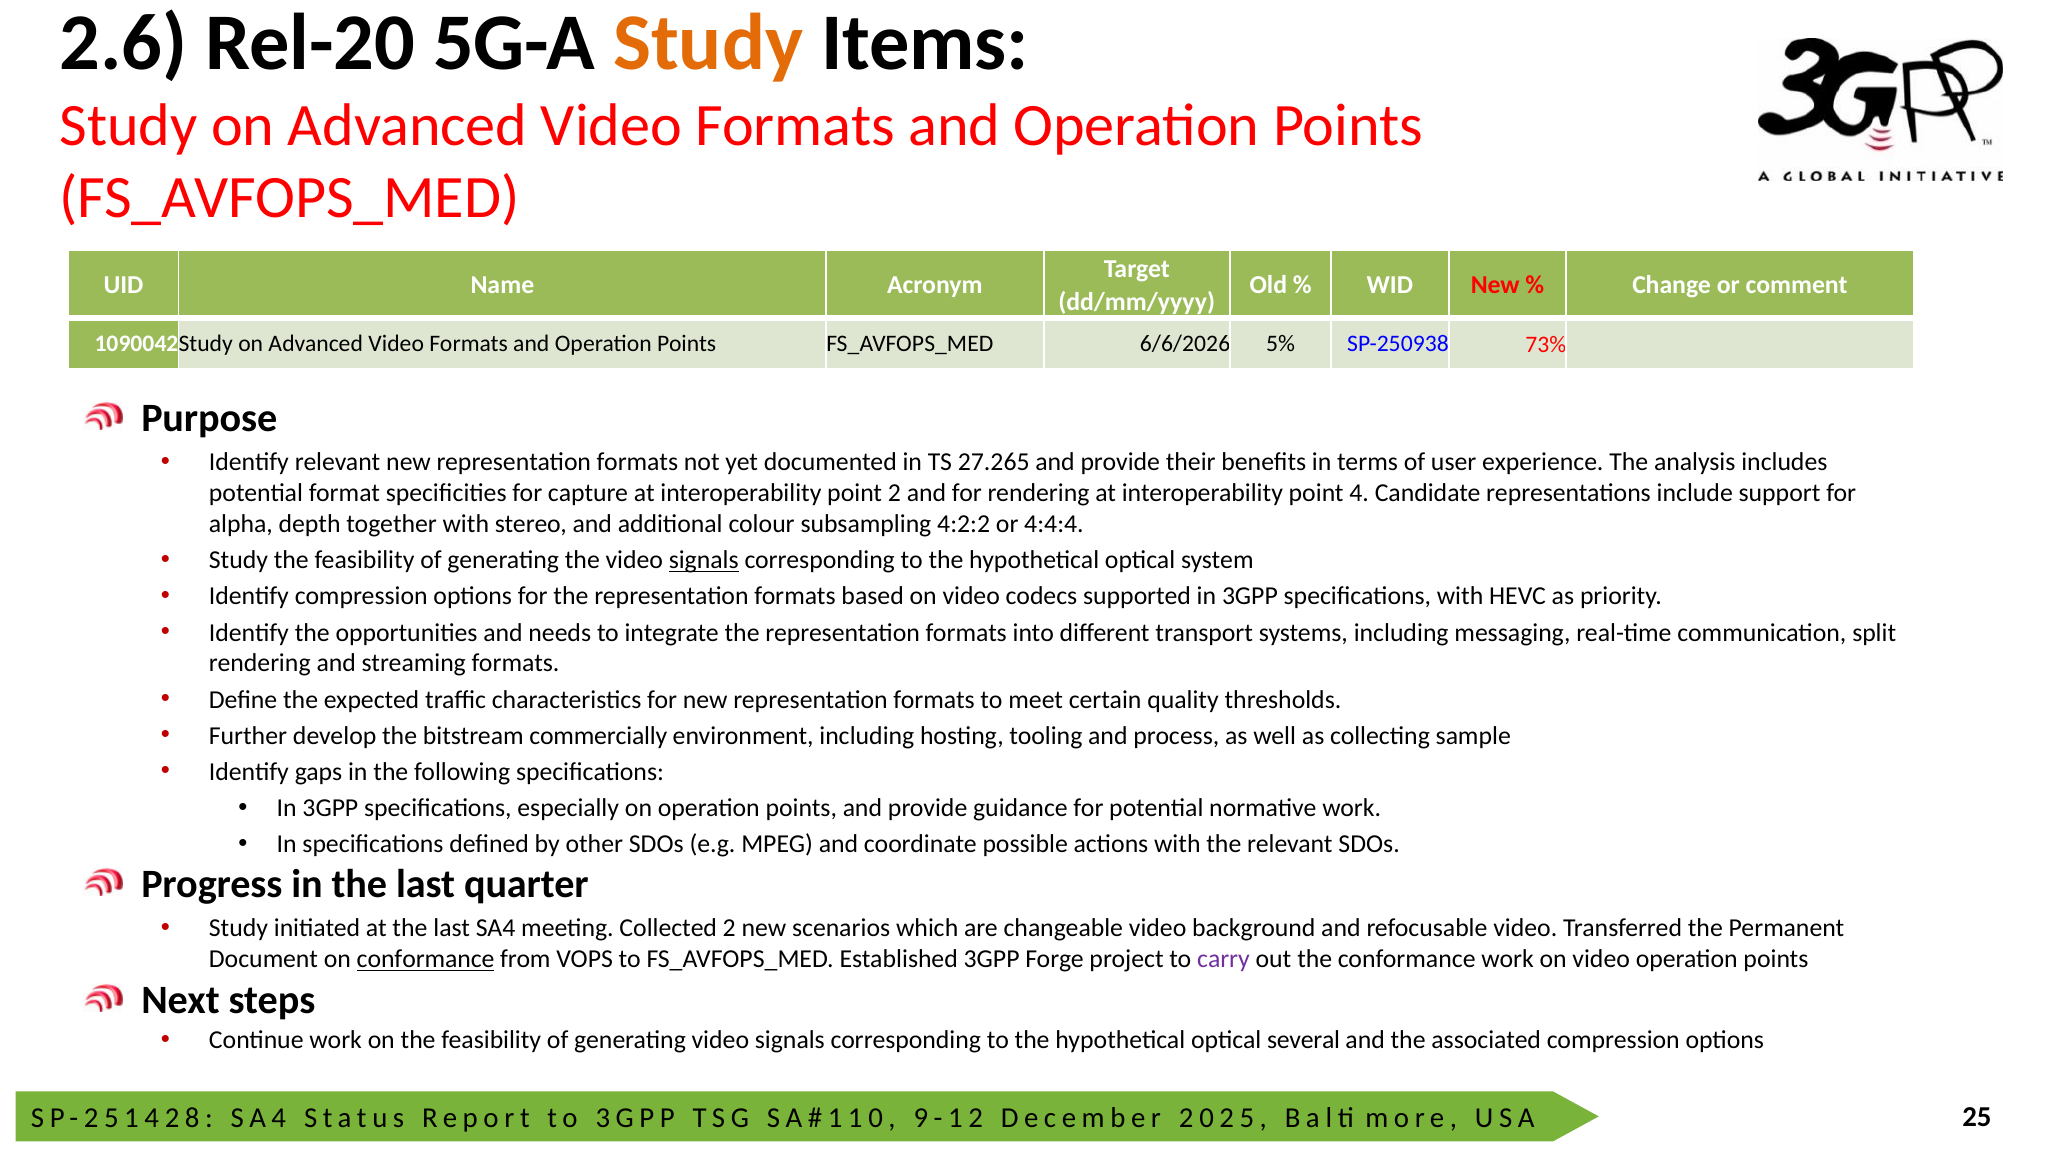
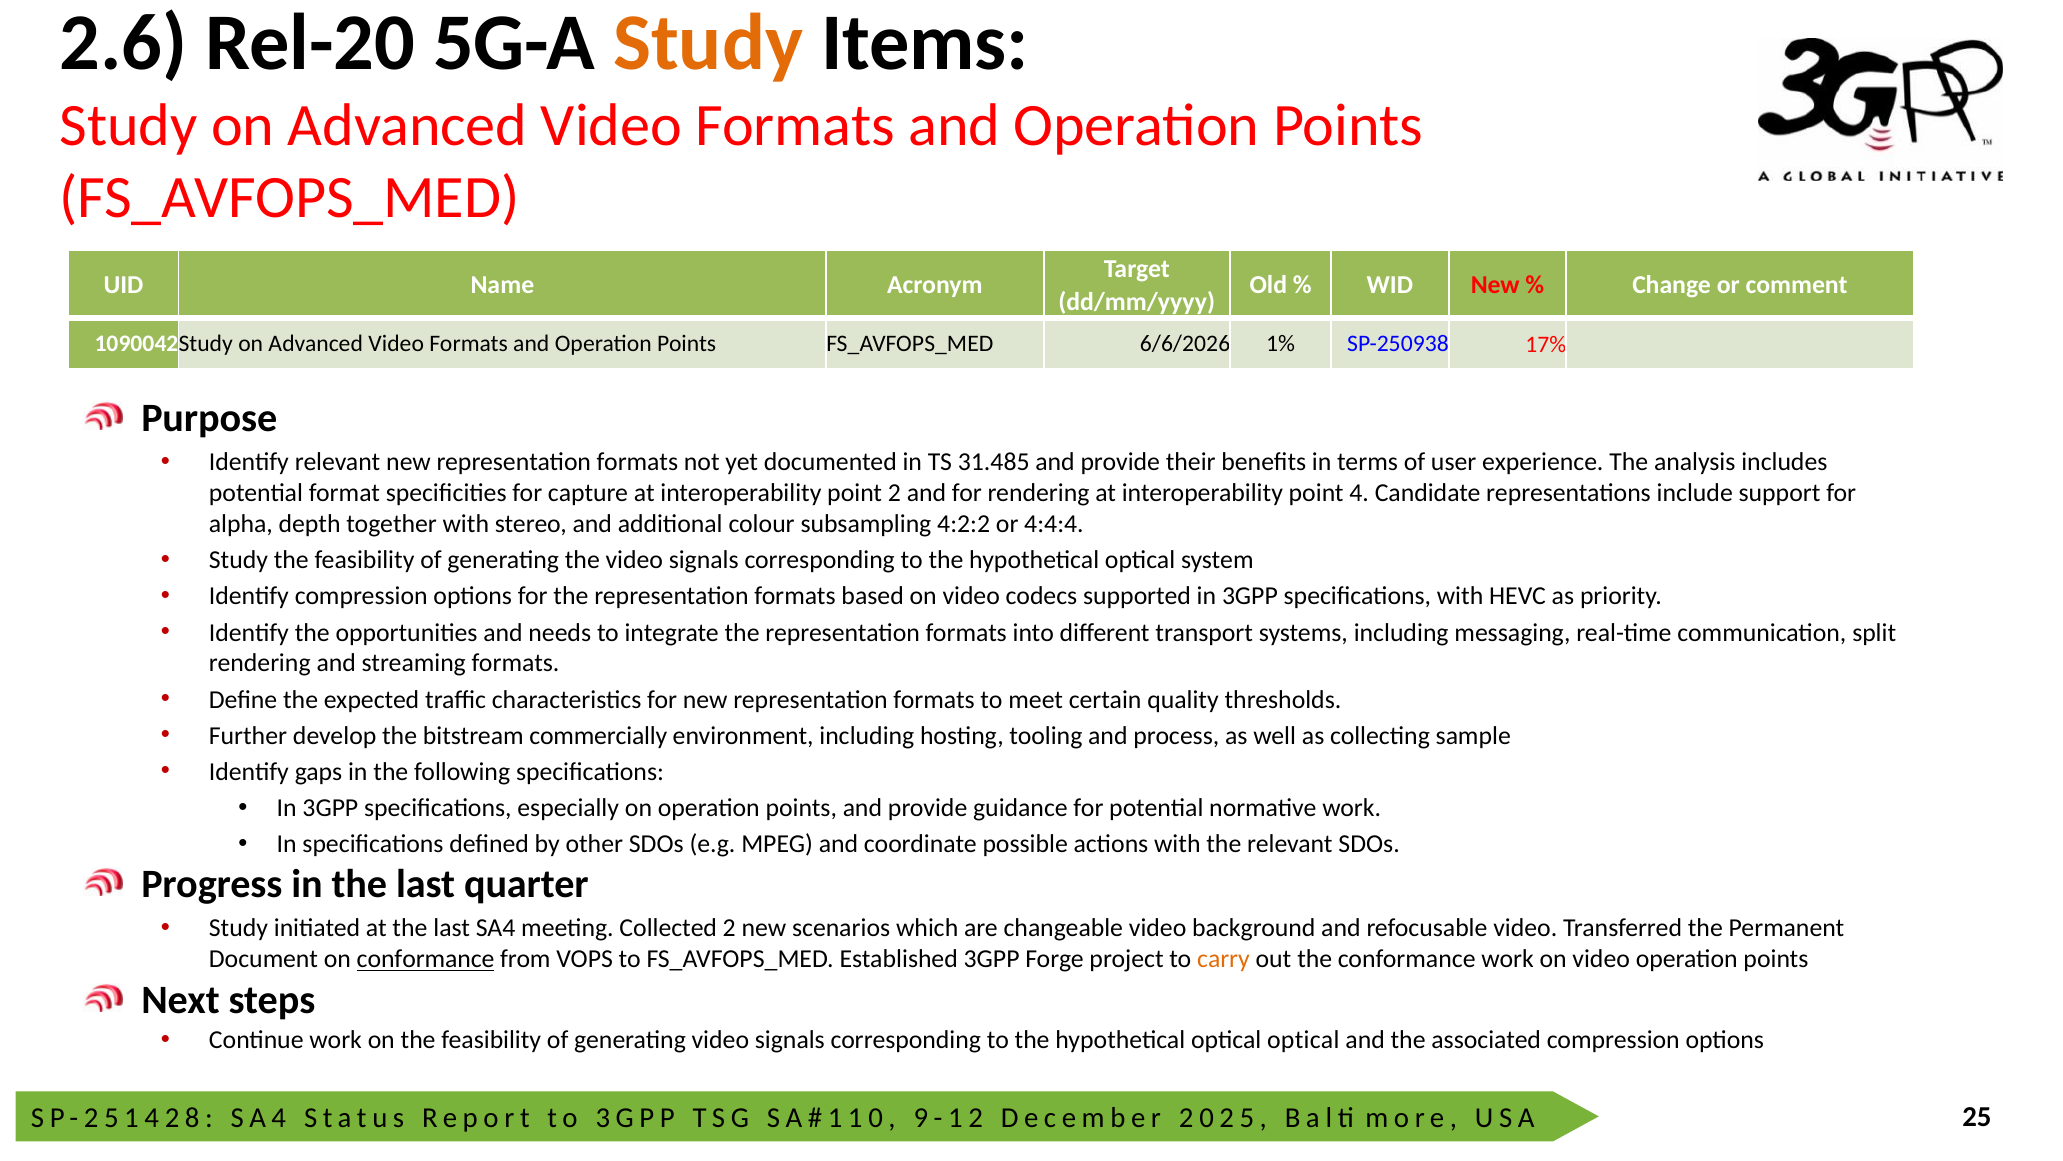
5%: 5% -> 1%
73%: 73% -> 17%
27.265: 27.265 -> 31.485
signals at (704, 560) underline: present -> none
carry colour: purple -> orange
optical several: several -> optical
